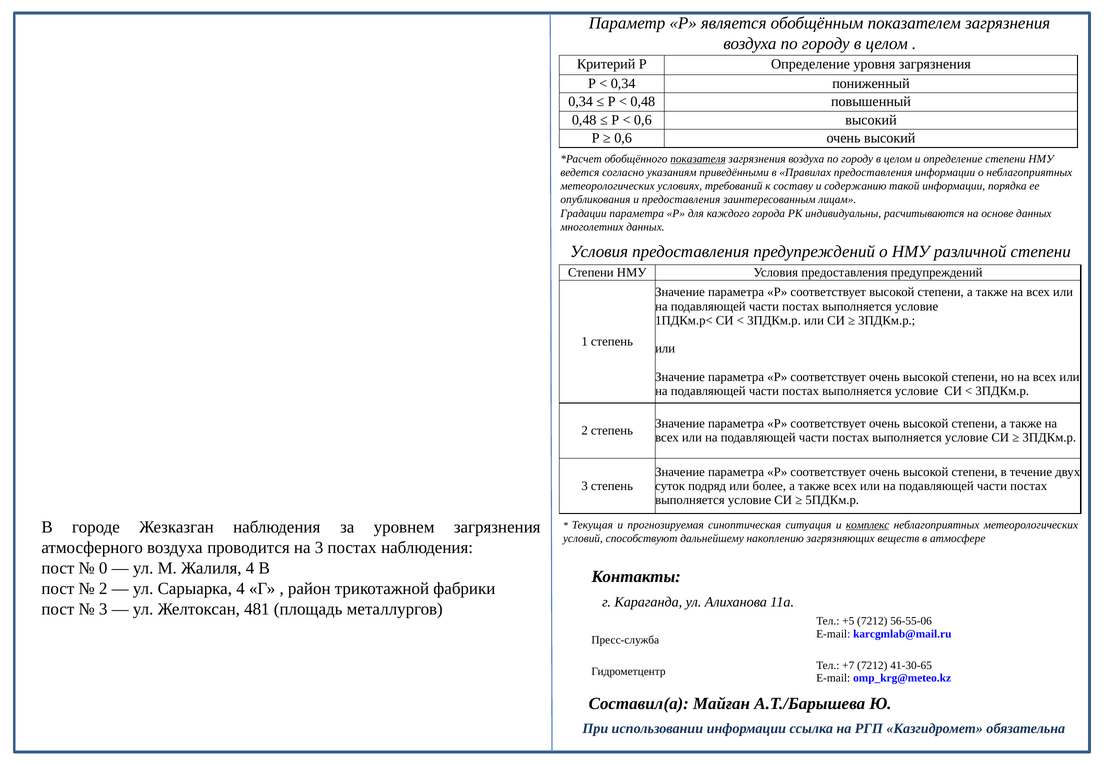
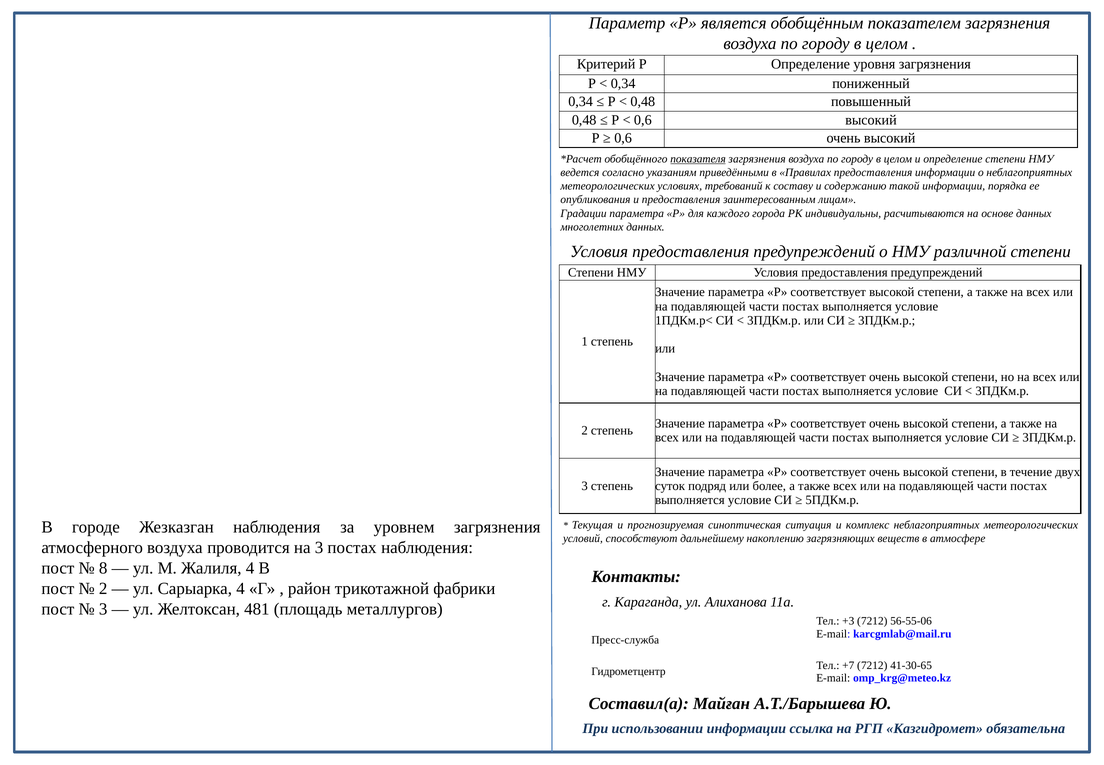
комплекс underline: present -> none
0: 0 -> 8
+5: +5 -> +3
